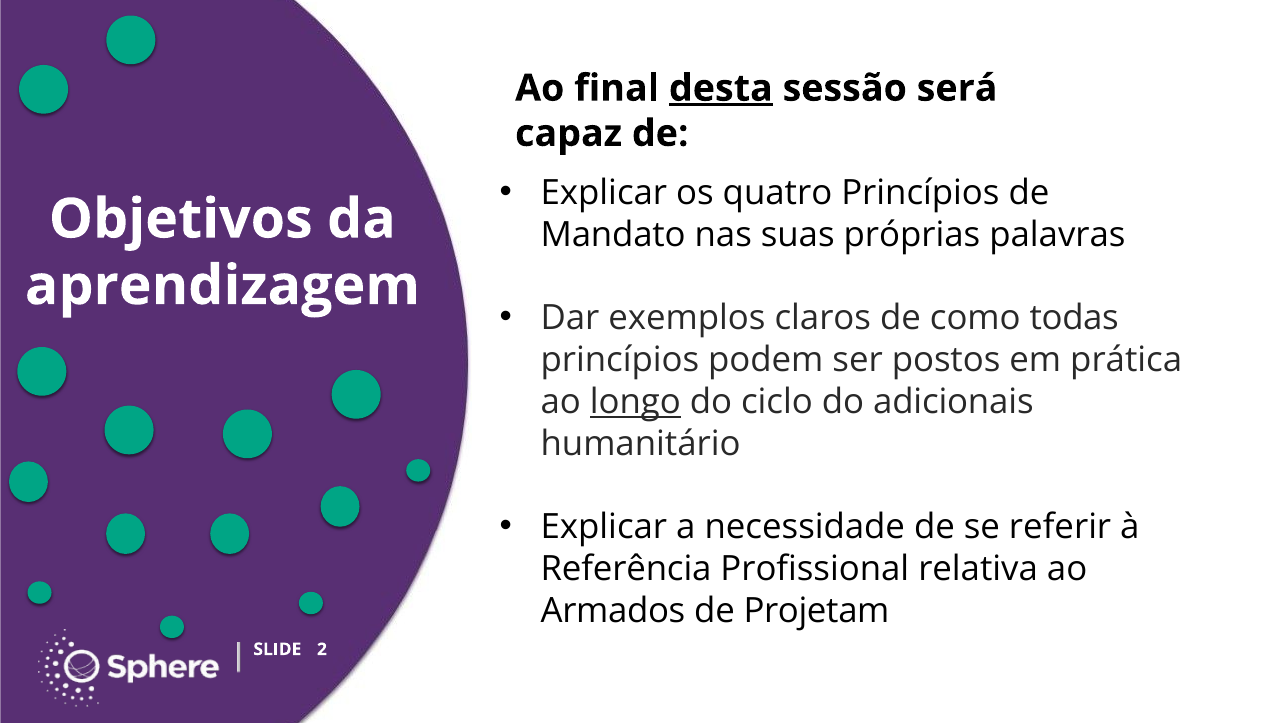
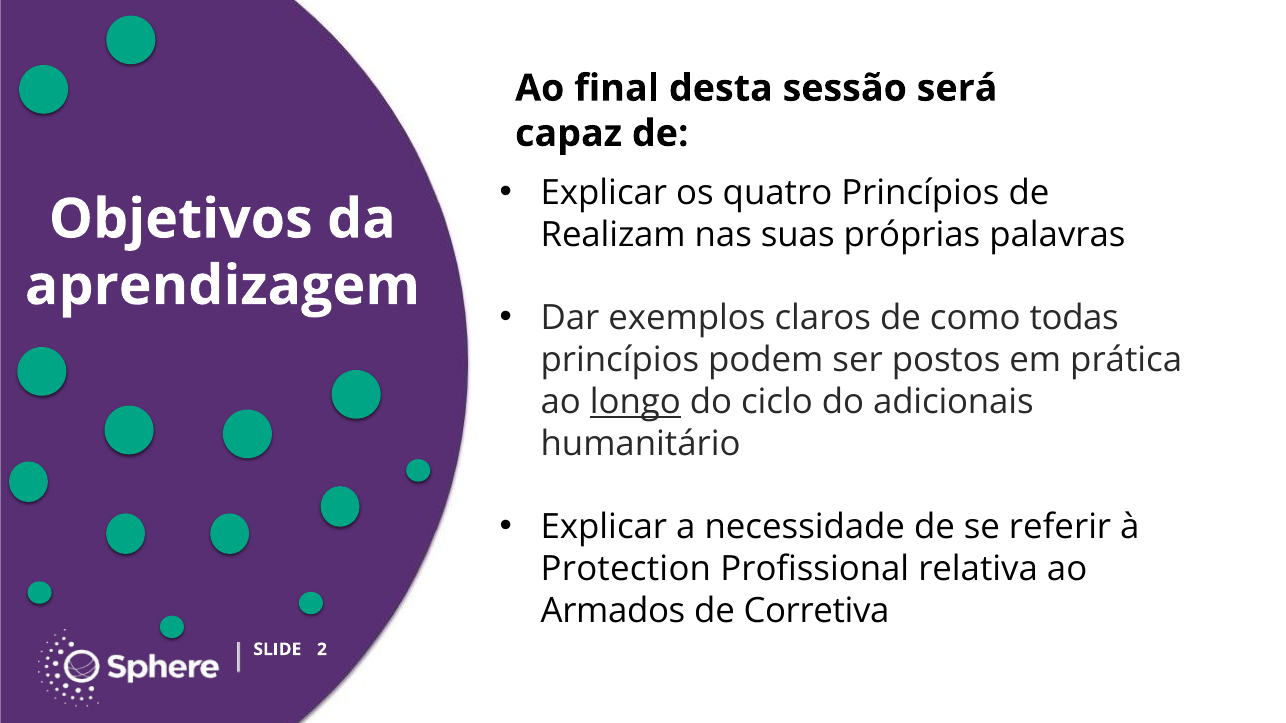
desta underline: present -> none
Mandato: Mandato -> Realizam
Referência: Referência -> Protection
Projetam: Projetam -> Corretiva
